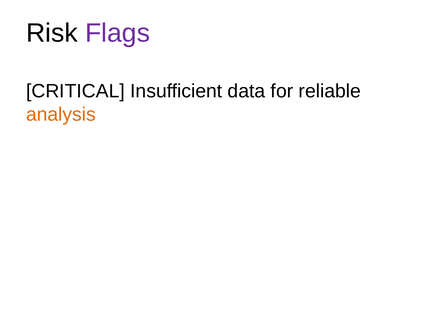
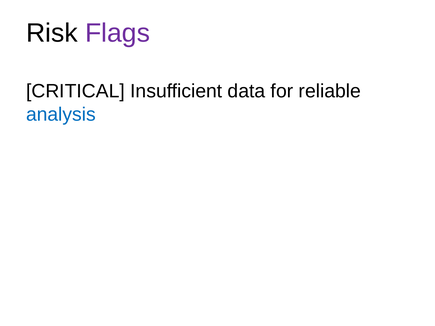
analysis colour: orange -> blue
